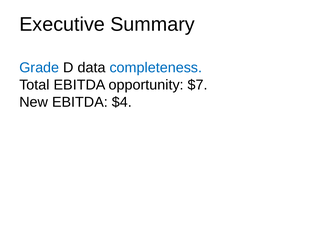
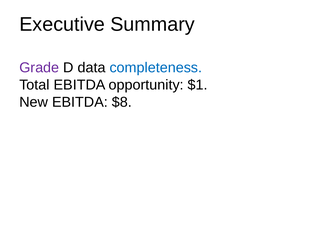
Grade colour: blue -> purple
$7: $7 -> $1
$4: $4 -> $8
